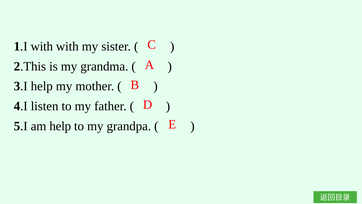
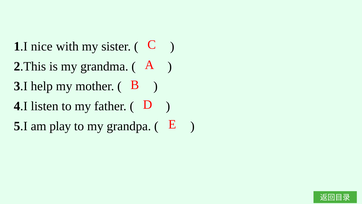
1.I with: with -> nice
am help: help -> play
